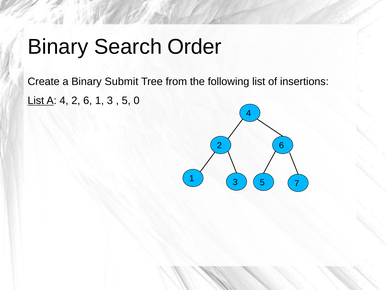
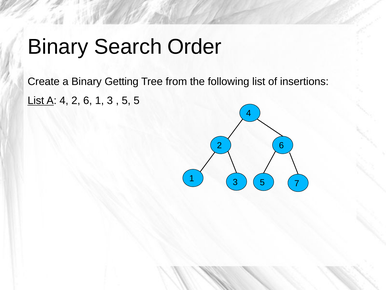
Submit: Submit -> Getting
5 0: 0 -> 5
